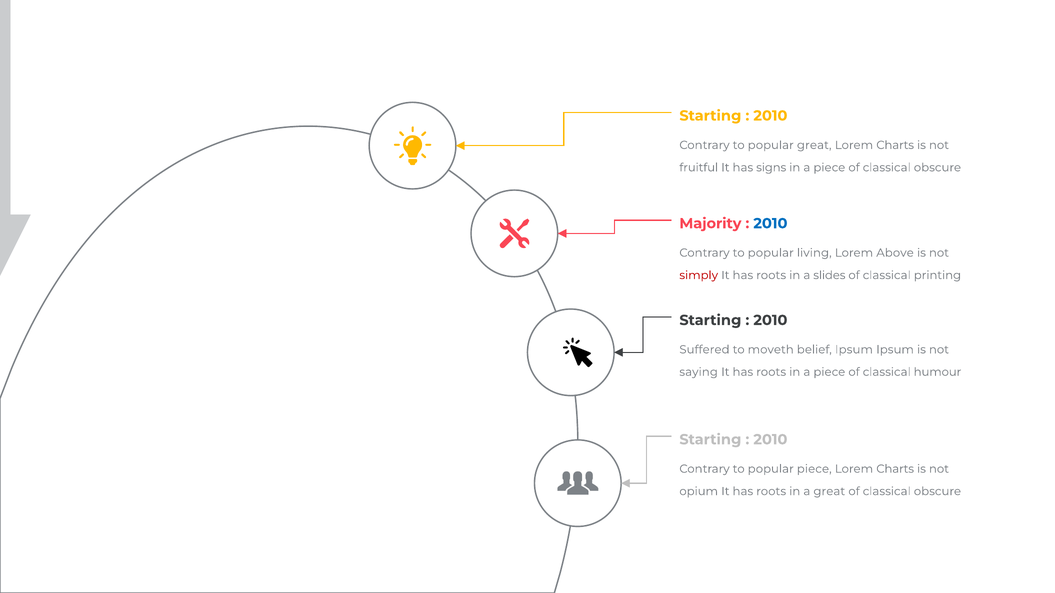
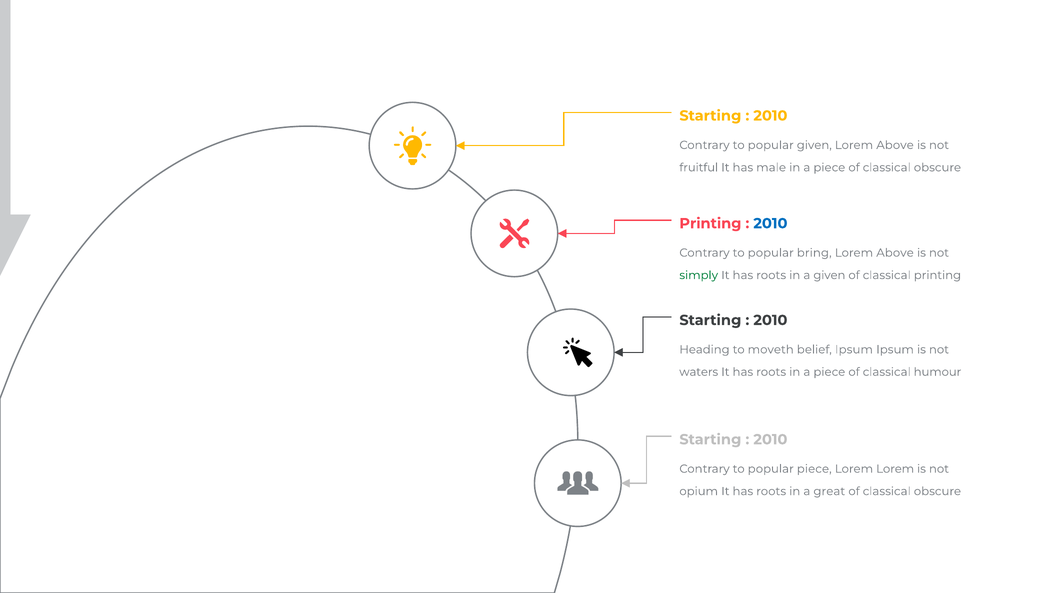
popular great: great -> given
Charts at (895, 145): Charts -> Above
signs: signs -> male
Majority at (710, 224): Majority -> Printing
living: living -> bring
simply colour: red -> green
a slides: slides -> given
Suffered: Suffered -> Heading
saying: saying -> waters
Charts at (895, 469): Charts -> Lorem
